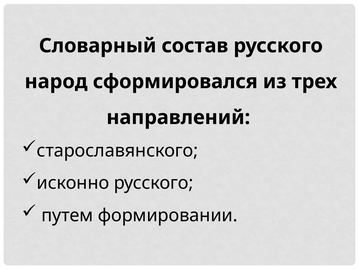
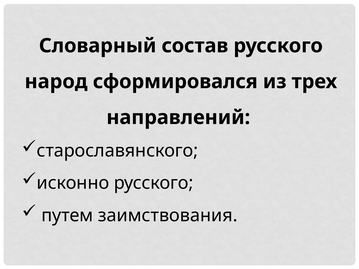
формировании: формировании -> заимствования
